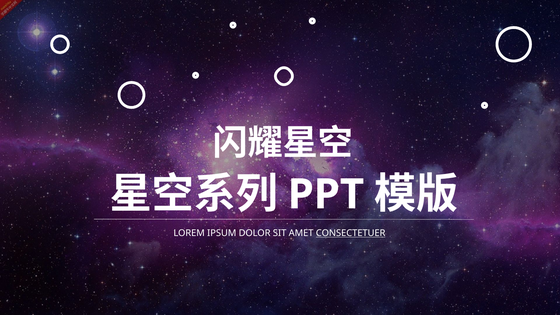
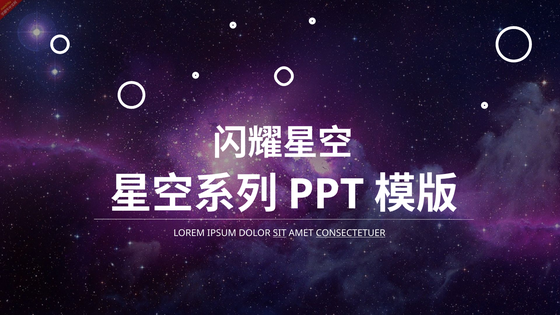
SIT underline: none -> present
